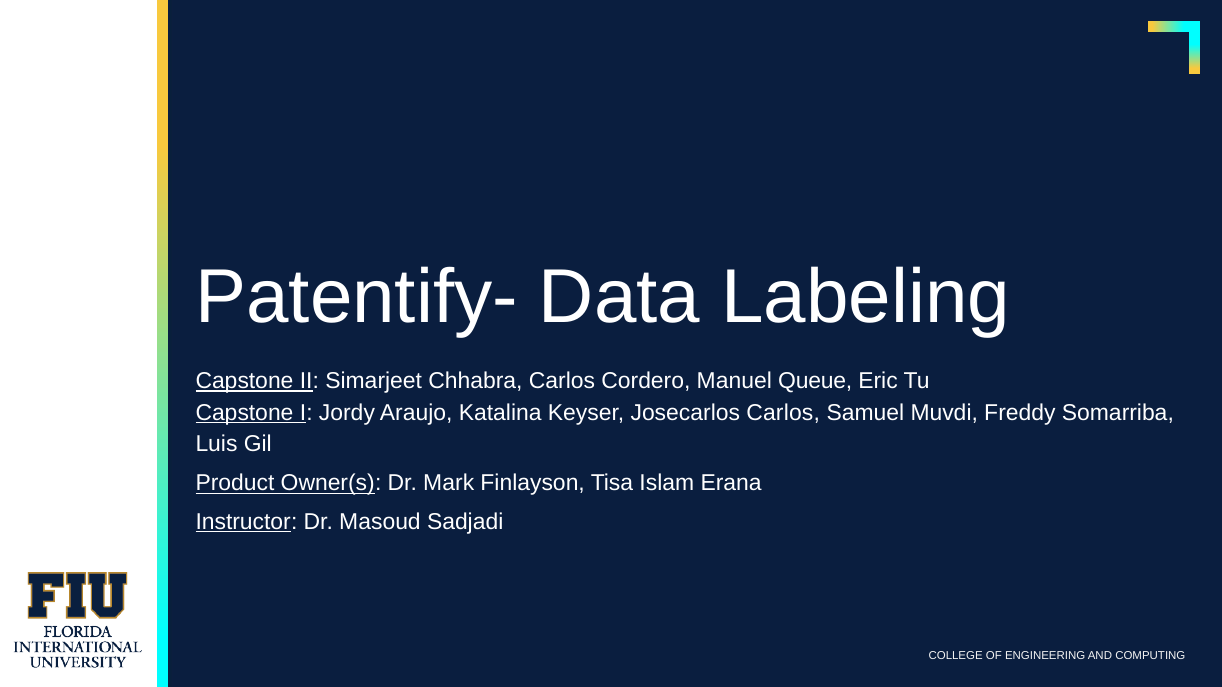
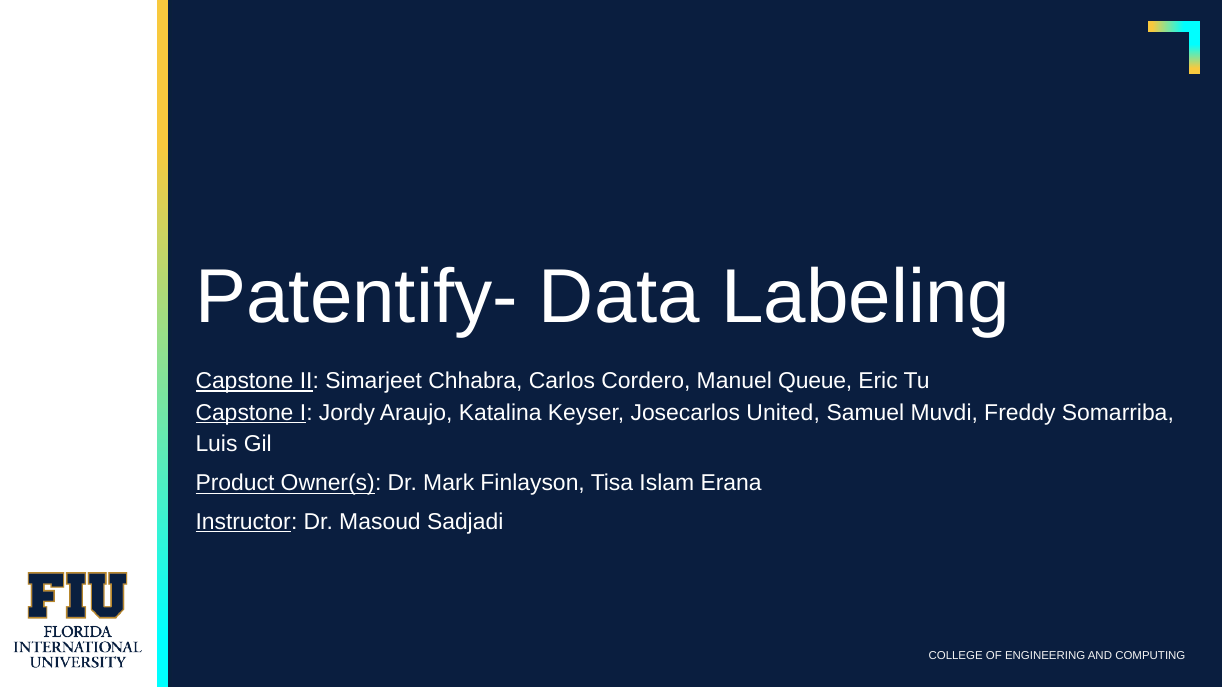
Josecarlos Carlos: Carlos -> United
